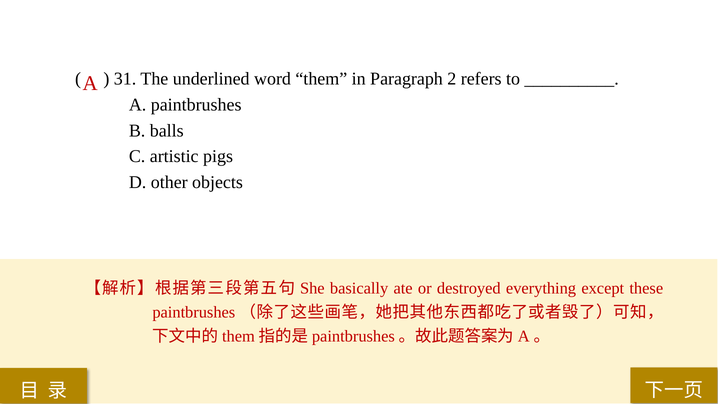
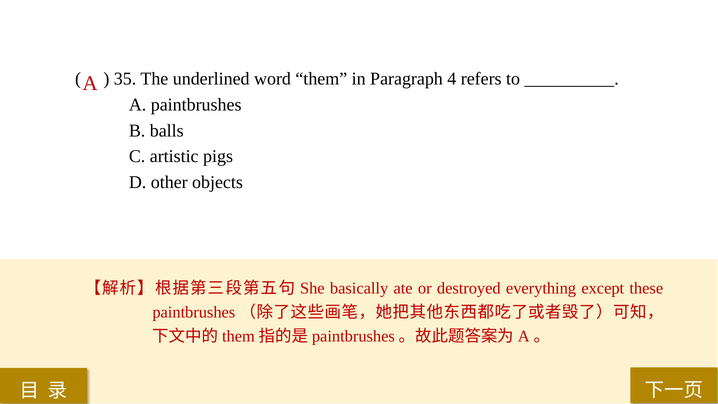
31: 31 -> 35
2: 2 -> 4
